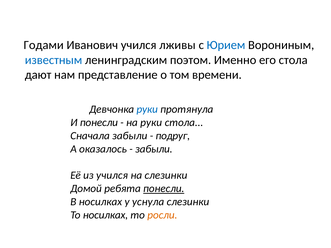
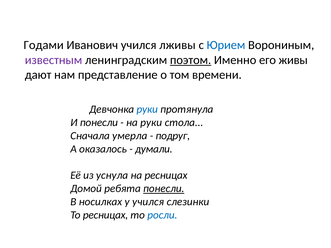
известным colour: blue -> purple
поэтом underline: none -> present
его стола: стола -> живы
Сначала забыли: забыли -> умерла
забыли at (154, 149): забыли -> думали
из учился: учился -> уснула
на слезинки: слезинки -> ресницах
у уснула: уснула -> учился
То носилках: носилках -> ресницах
росли colour: orange -> blue
